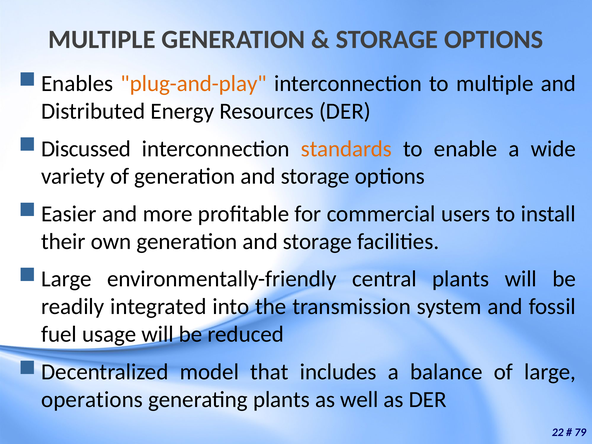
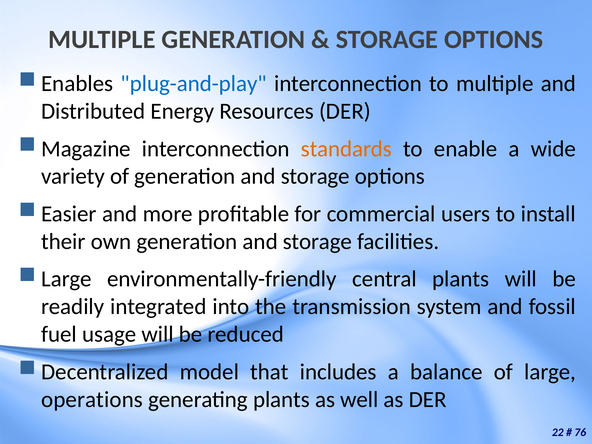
plug-and-play colour: orange -> blue
Discussed: Discussed -> Magazine
79: 79 -> 76
